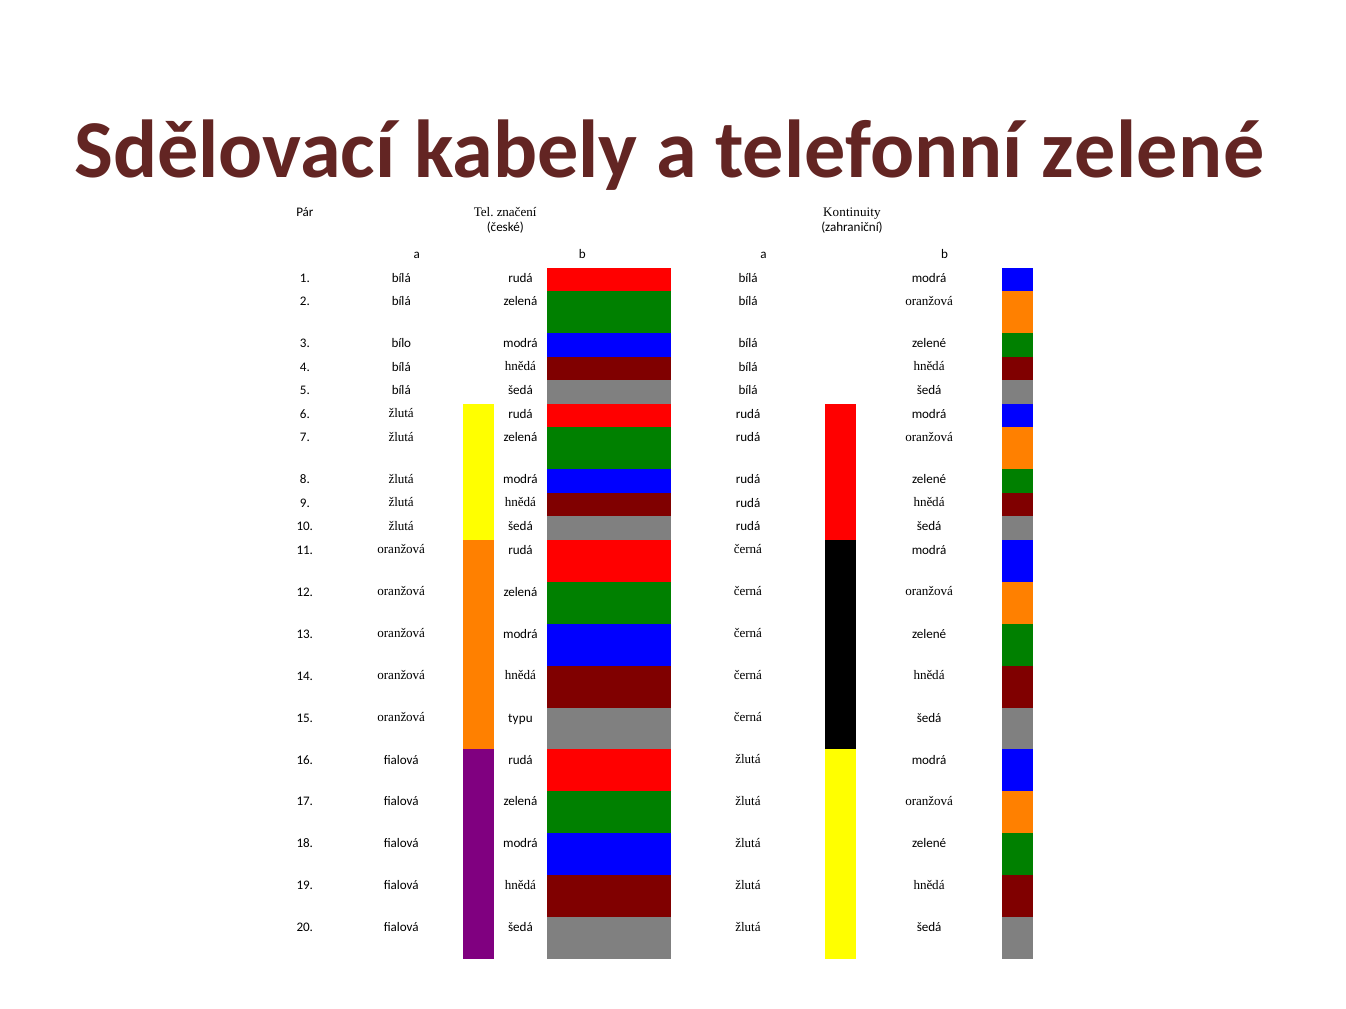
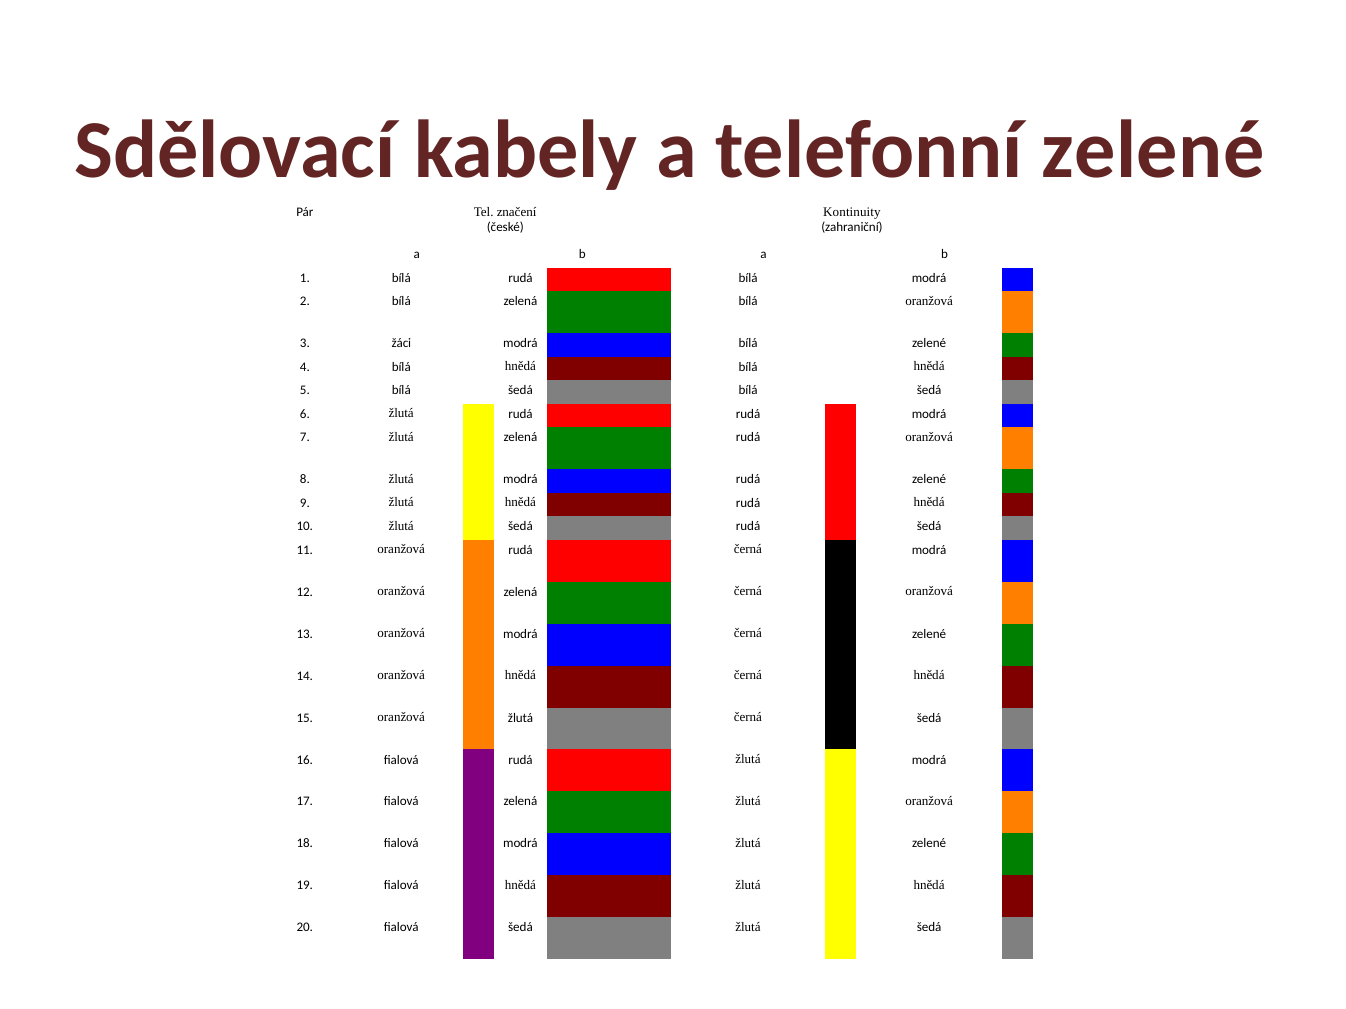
bílo: bílo -> žáci
oranžová typu: typu -> žlutá
